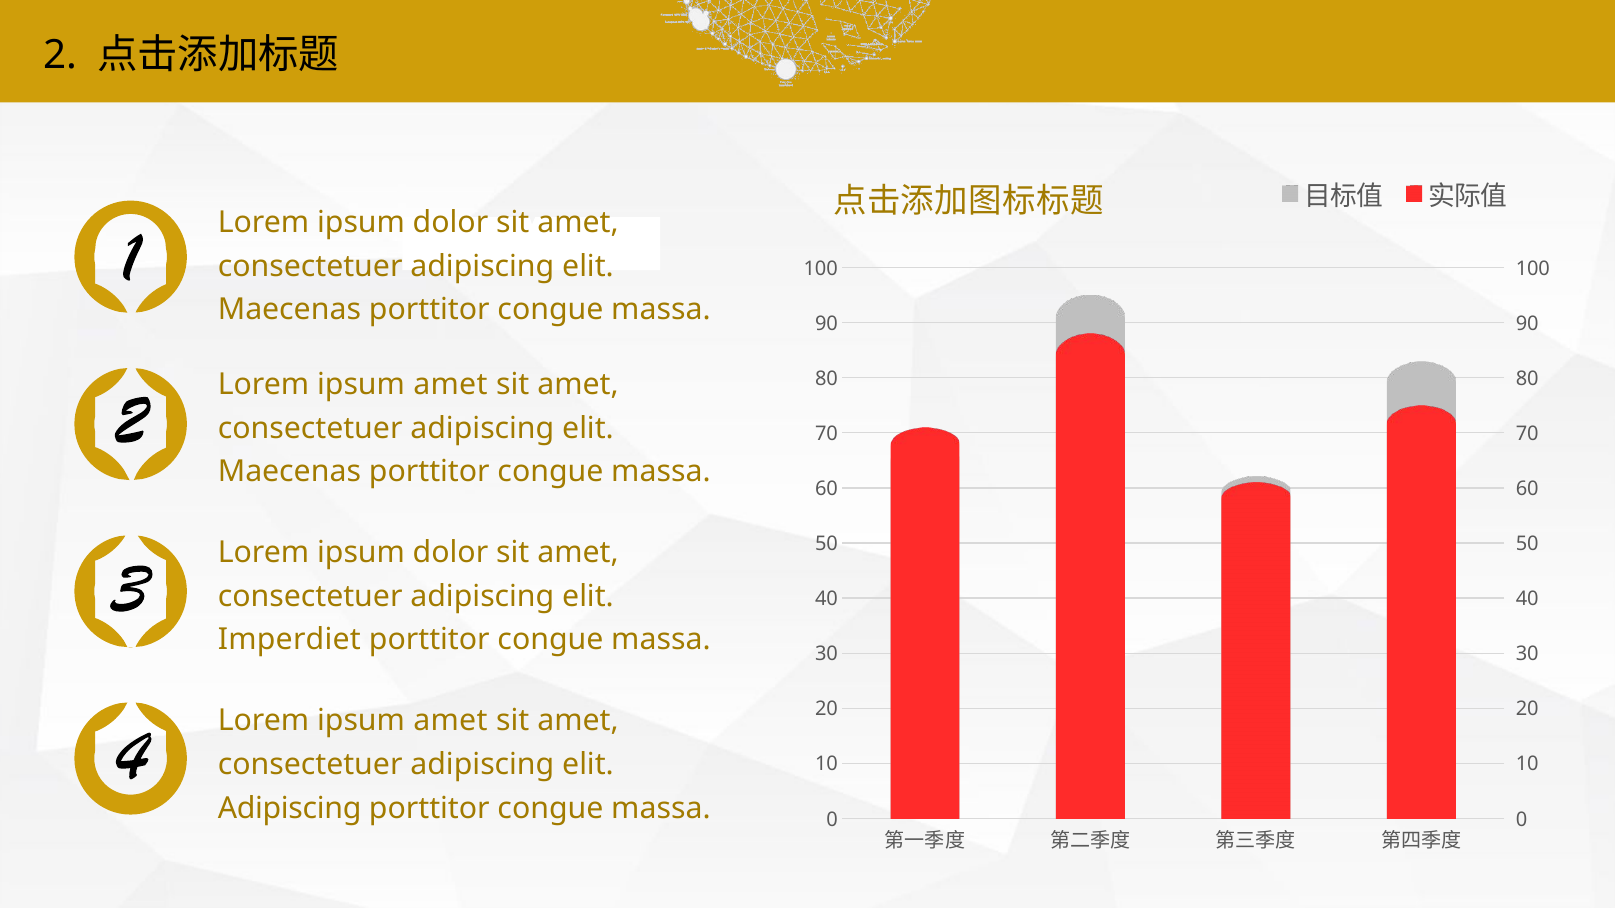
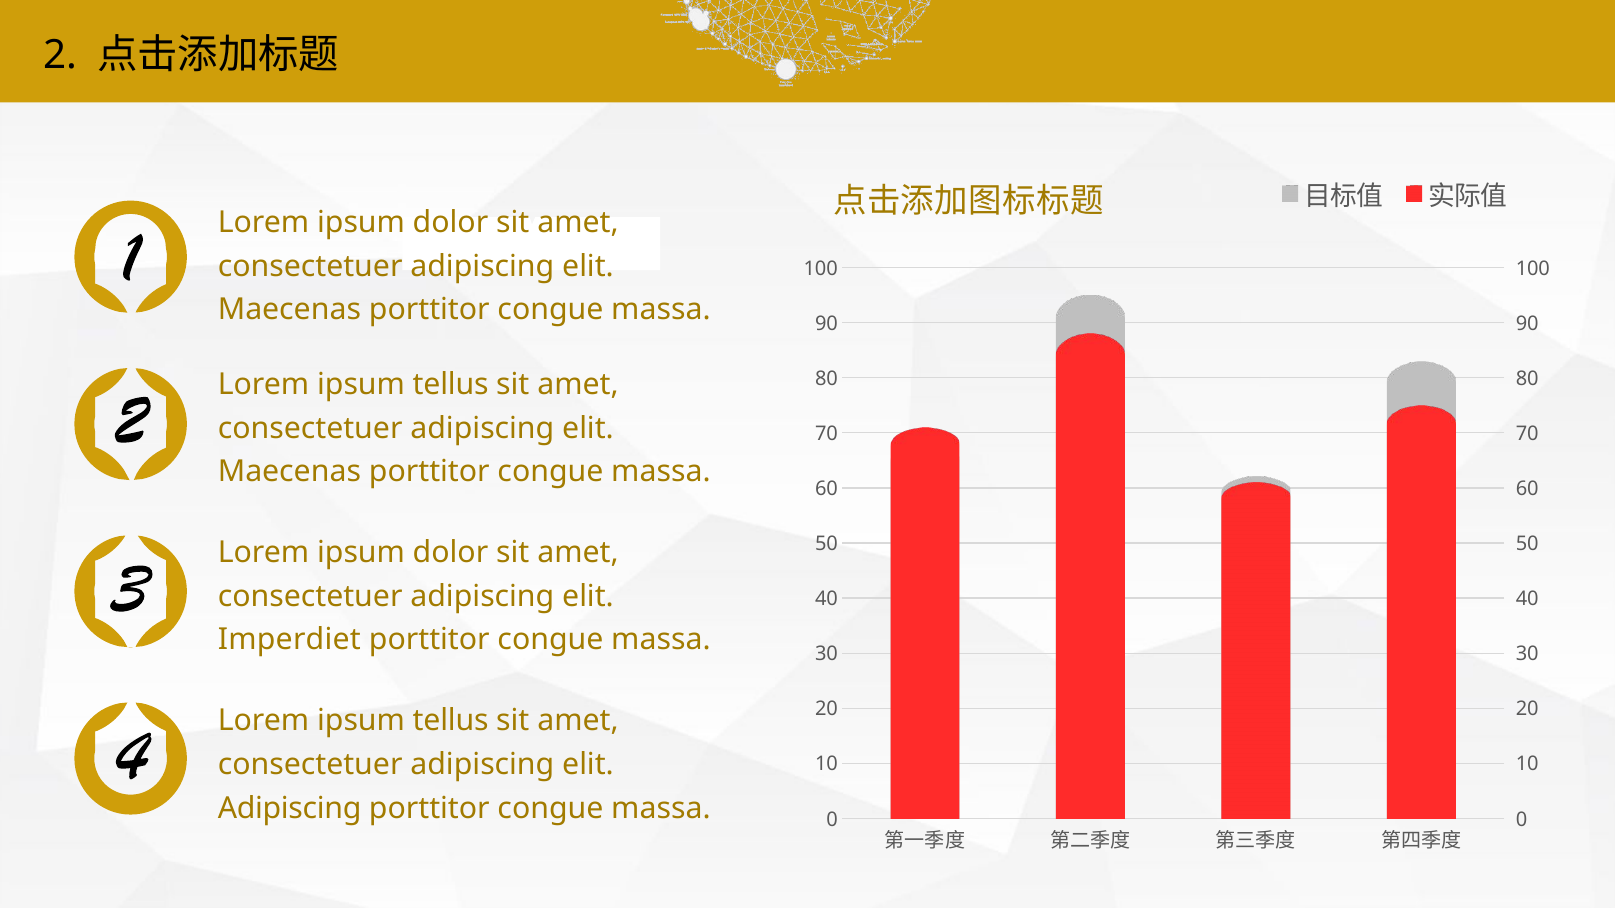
amet at (450, 385): amet -> tellus
amet at (450, 721): amet -> tellus
